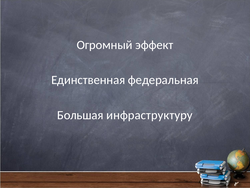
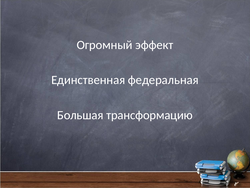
инфраструктуру: инфраструктуру -> трансформацию
